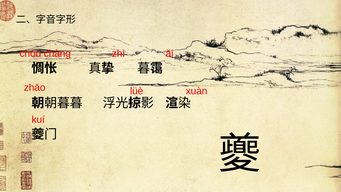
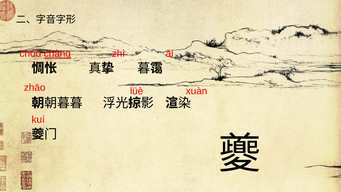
chàng underline: none -> present
